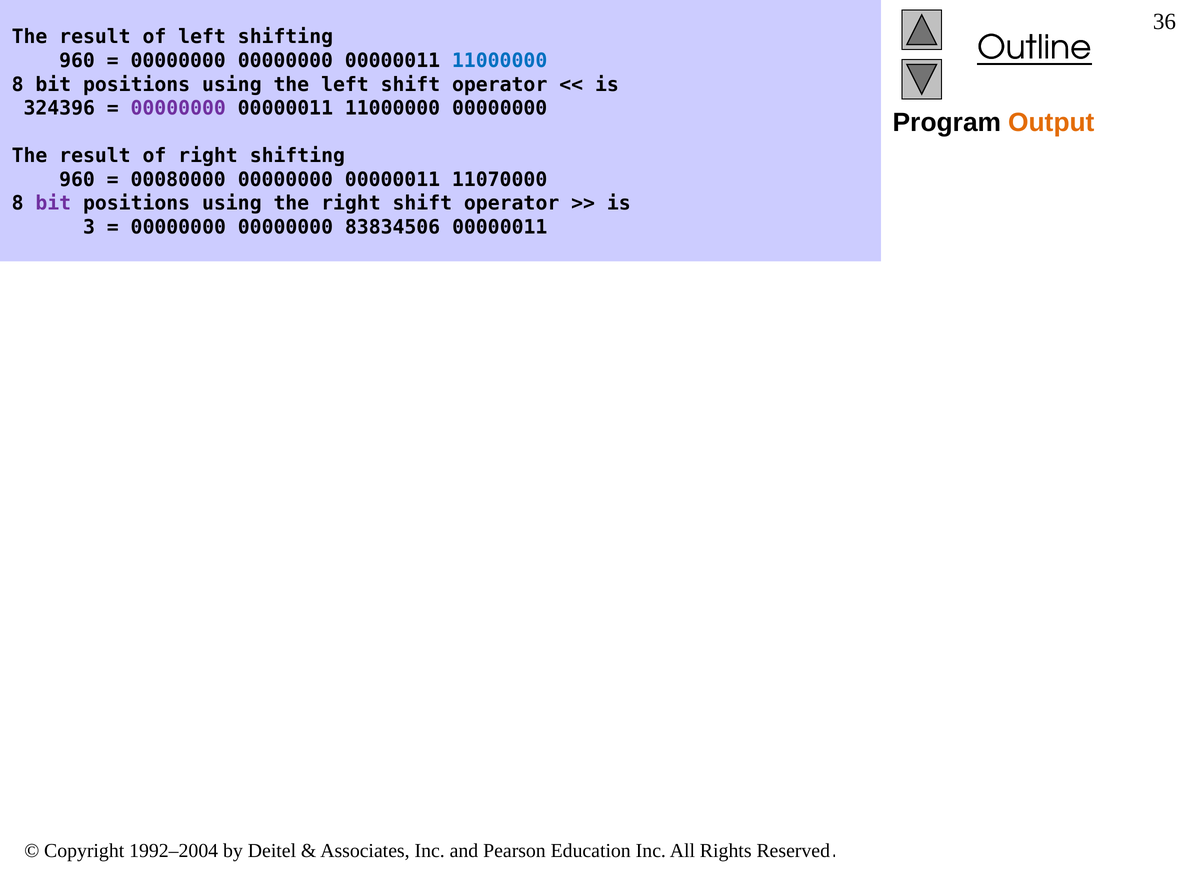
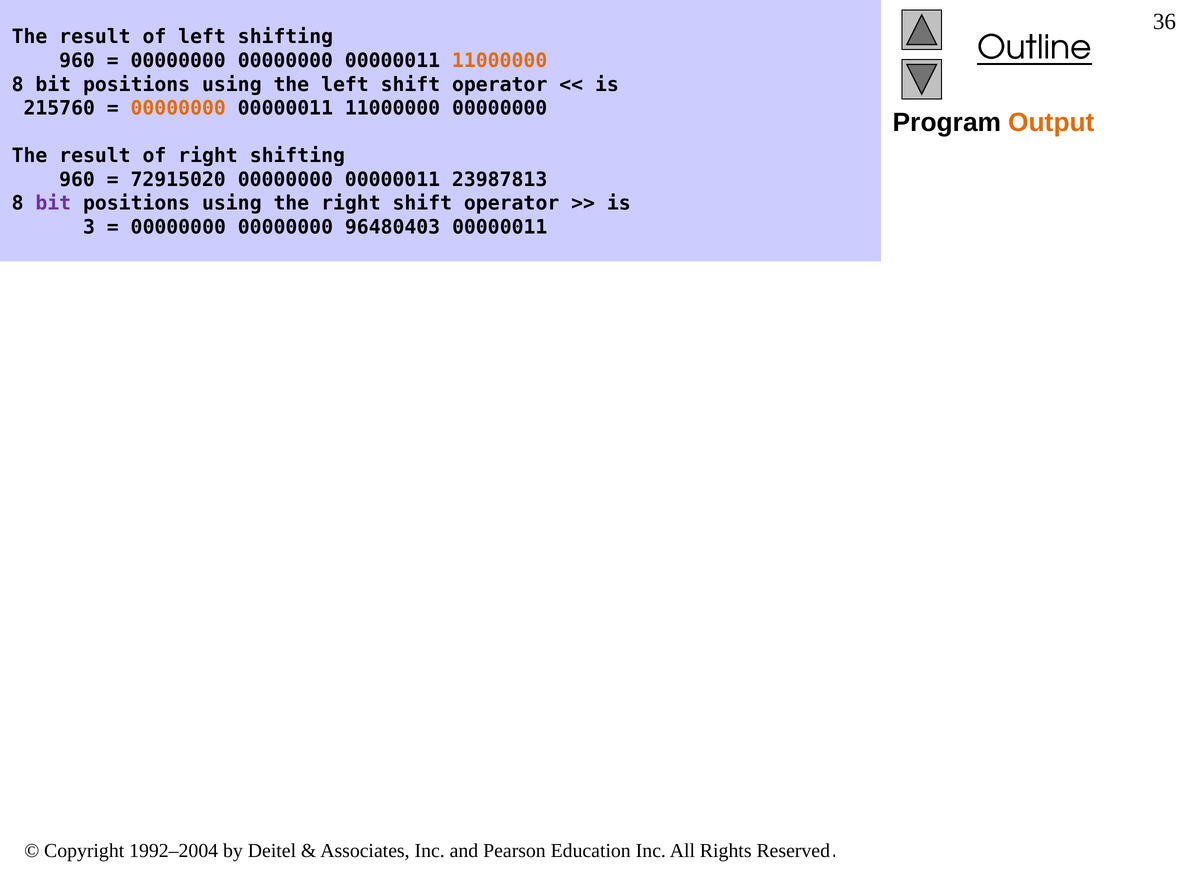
11000000 at (500, 61) colour: blue -> orange
324396: 324396 -> 215760
00000000 at (178, 108) colour: purple -> orange
00080000: 00080000 -> 72915020
11070000: 11070000 -> 23987813
83834506: 83834506 -> 96480403
